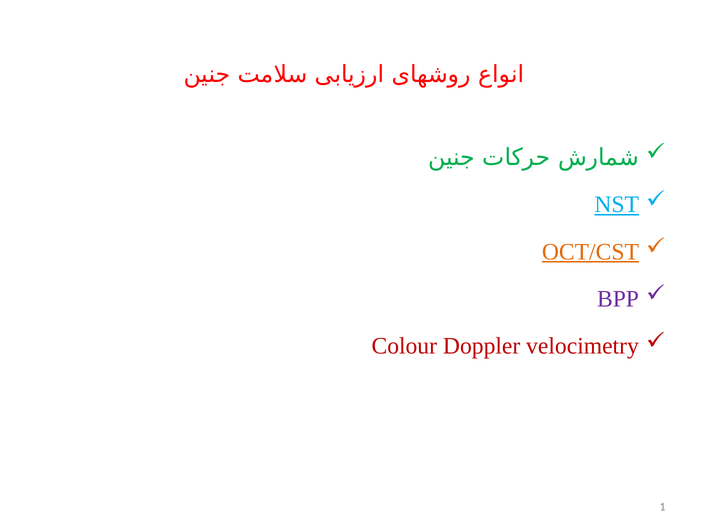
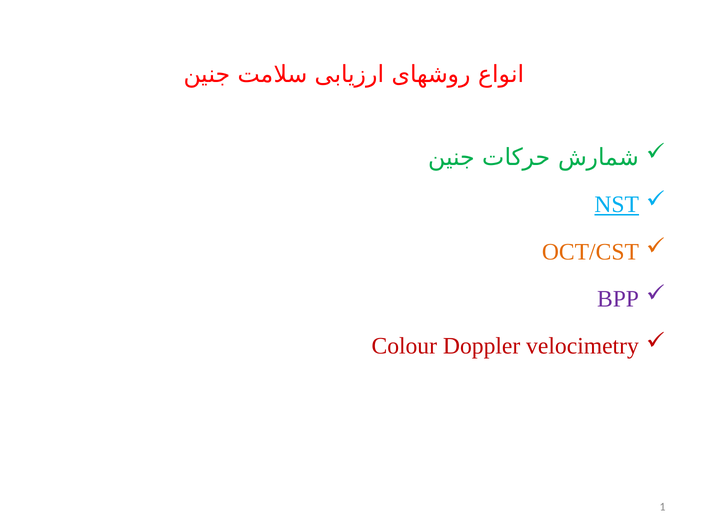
OCT/CST underline: present -> none
